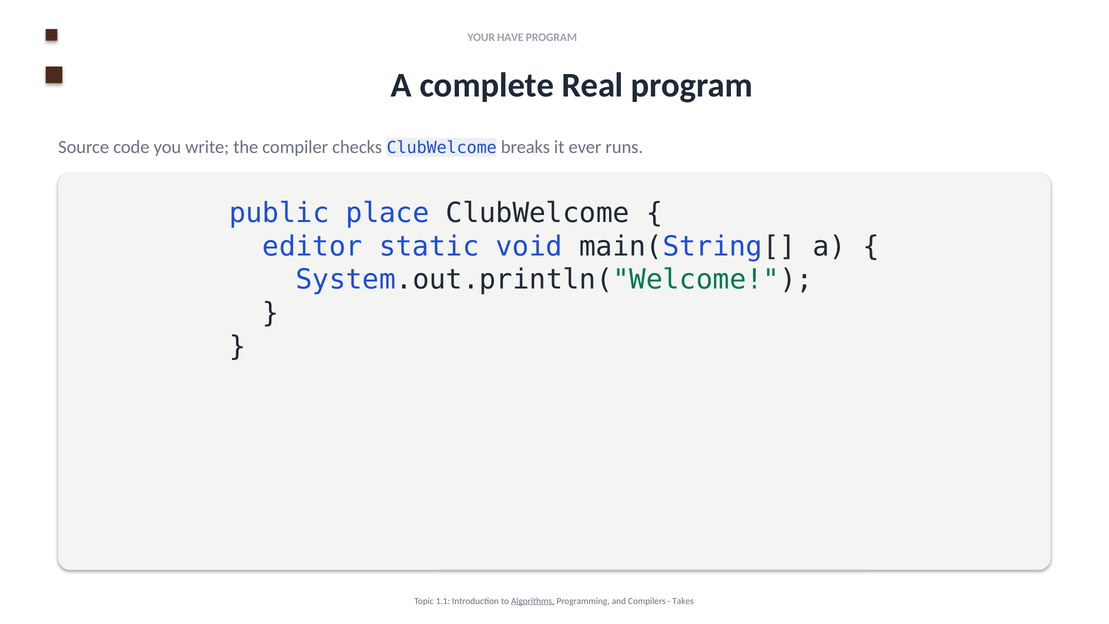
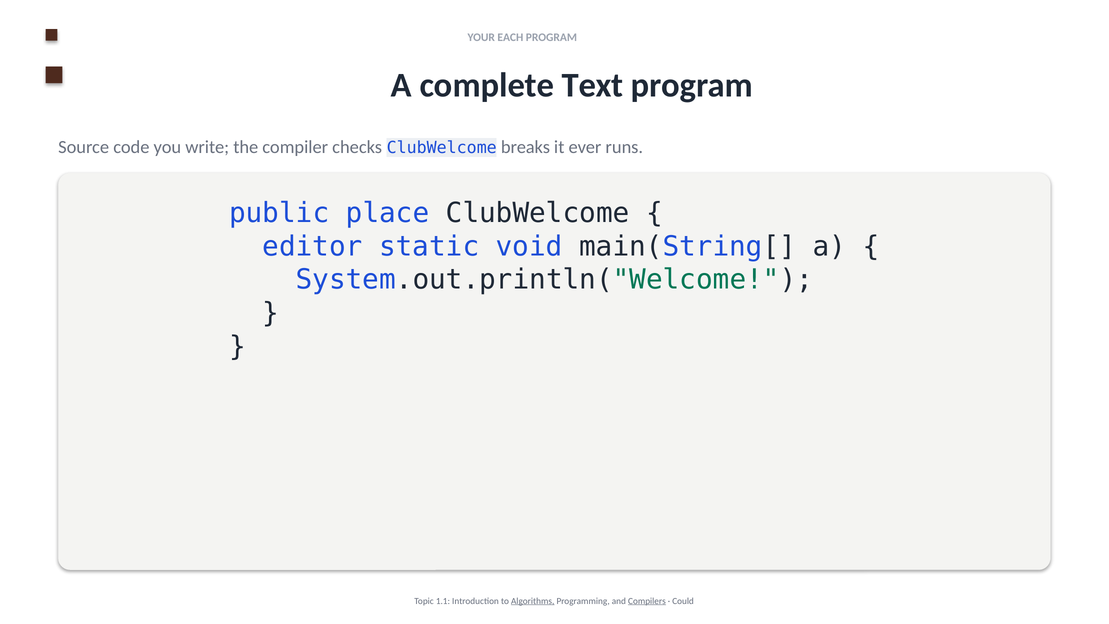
HAVE: HAVE -> EACH
Real: Real -> Text
Compilers underline: none -> present
Takes: Takes -> Could
